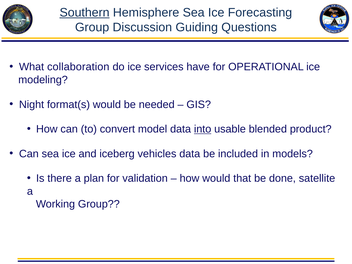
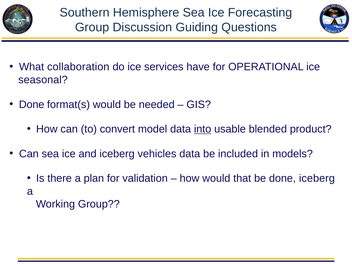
Southern underline: present -> none
modeling: modeling -> seasonal
Night at (32, 104): Night -> Done
done satellite: satellite -> iceberg
